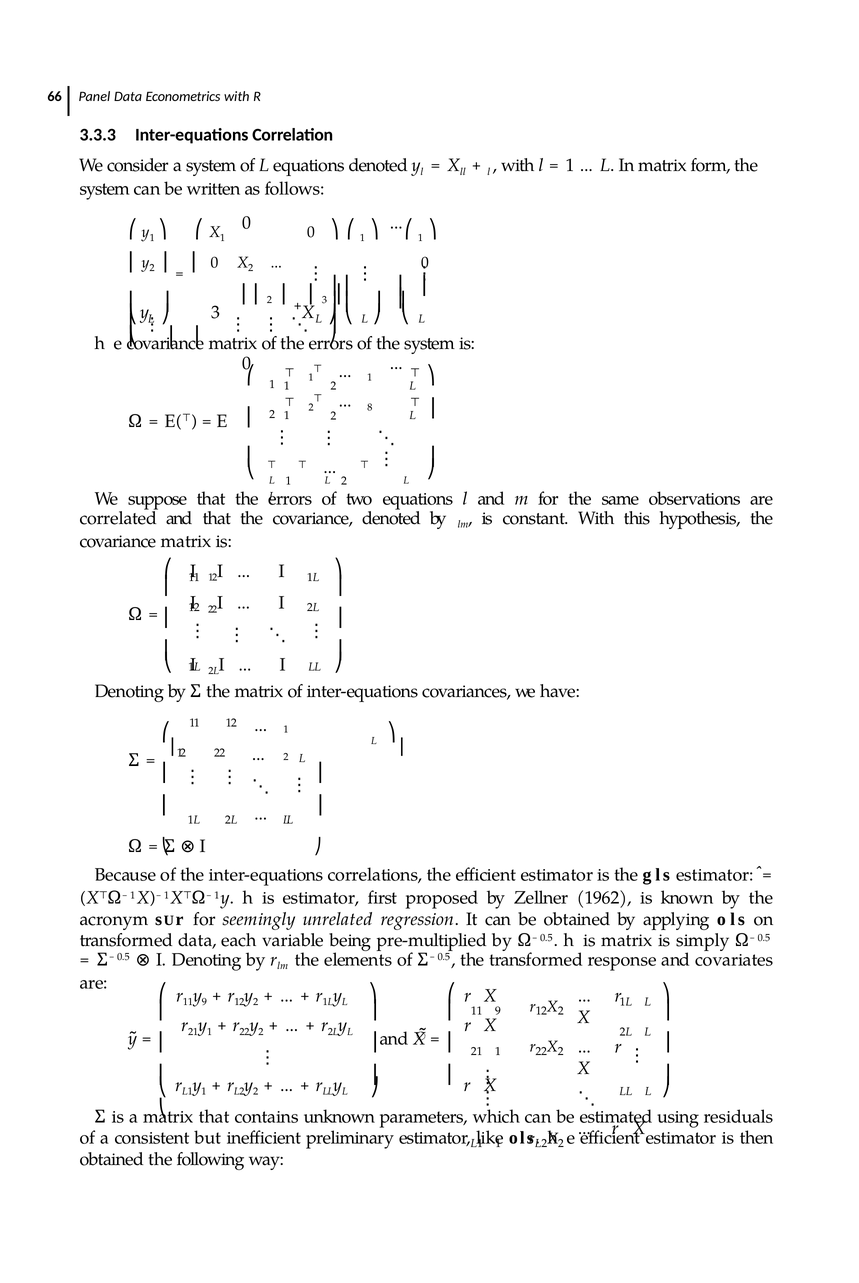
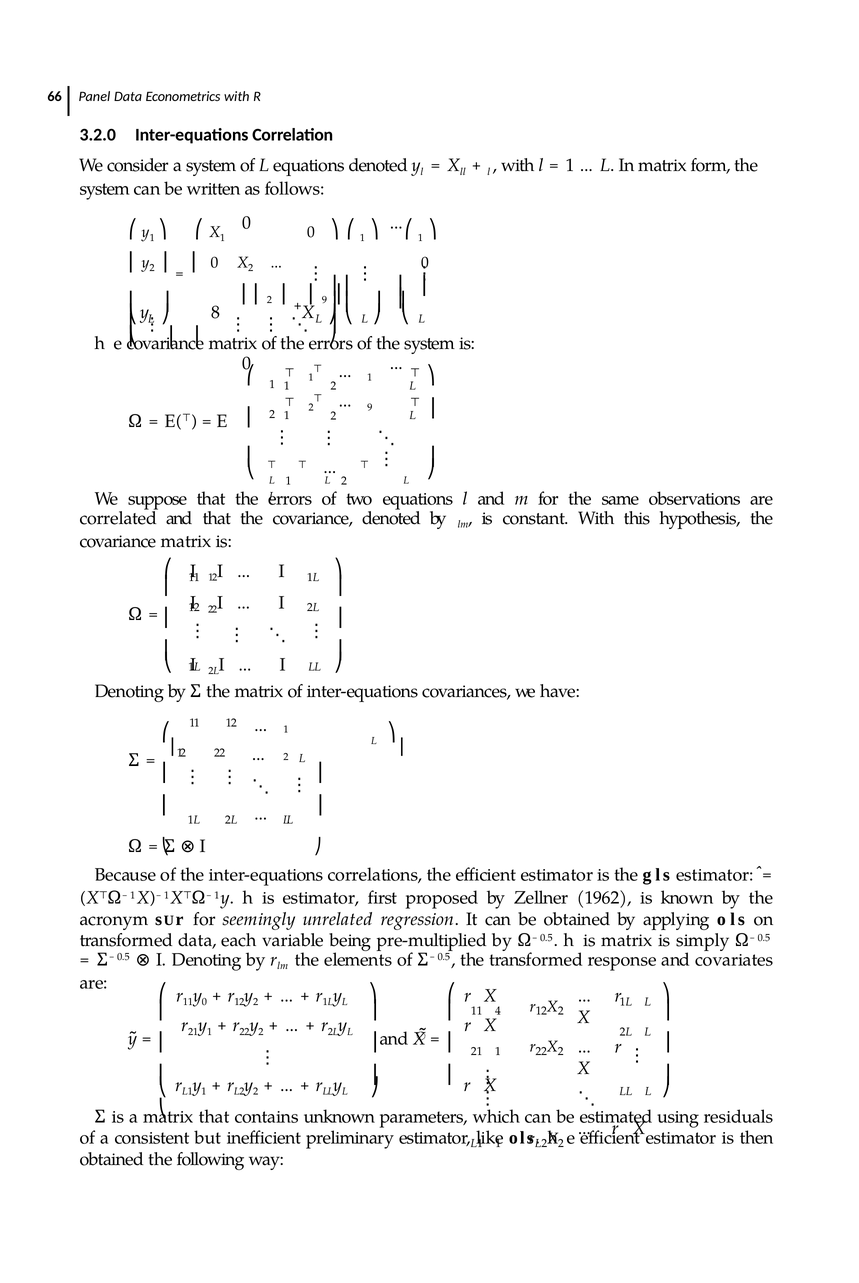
3.3.3: 3.3.3 -> 3.2.0
3 at (324, 300): 3 -> 9
y 3: 3 -> 8
8 at (370, 407): 8 -> 9
y 9: 9 -> 0
11 9: 9 -> 4
